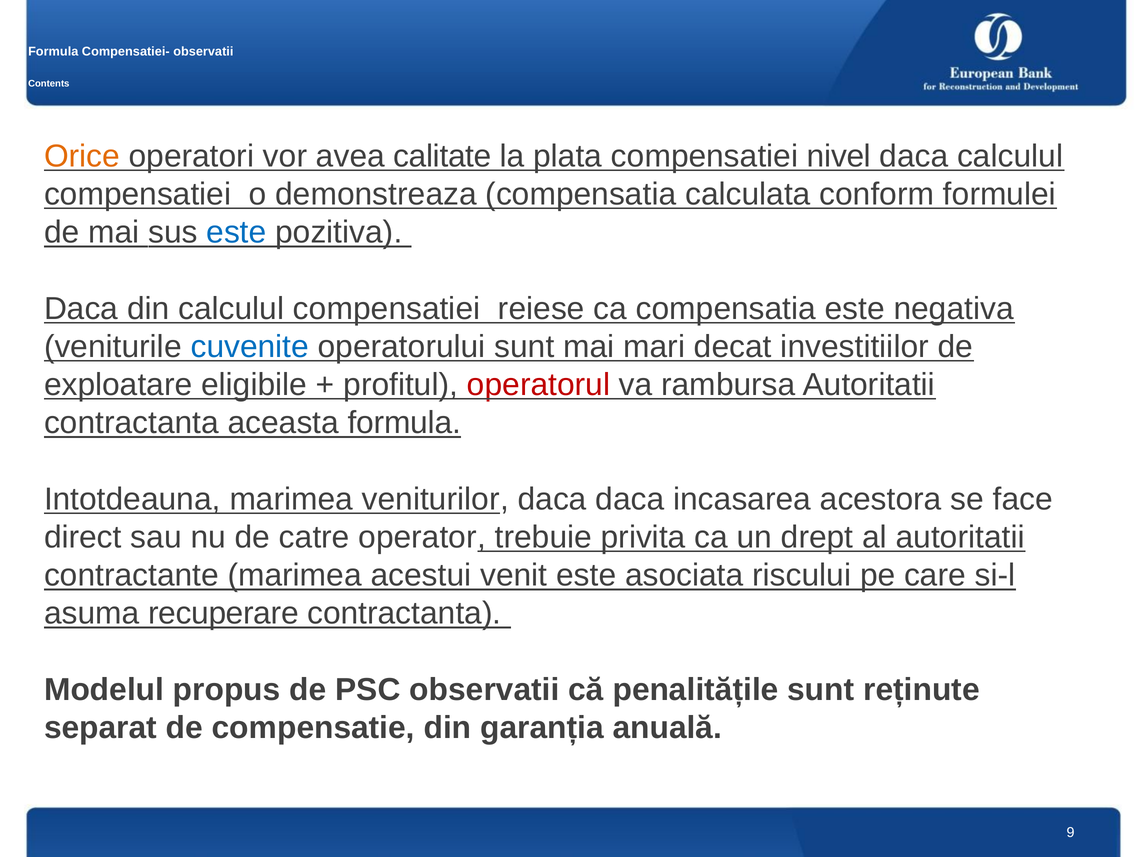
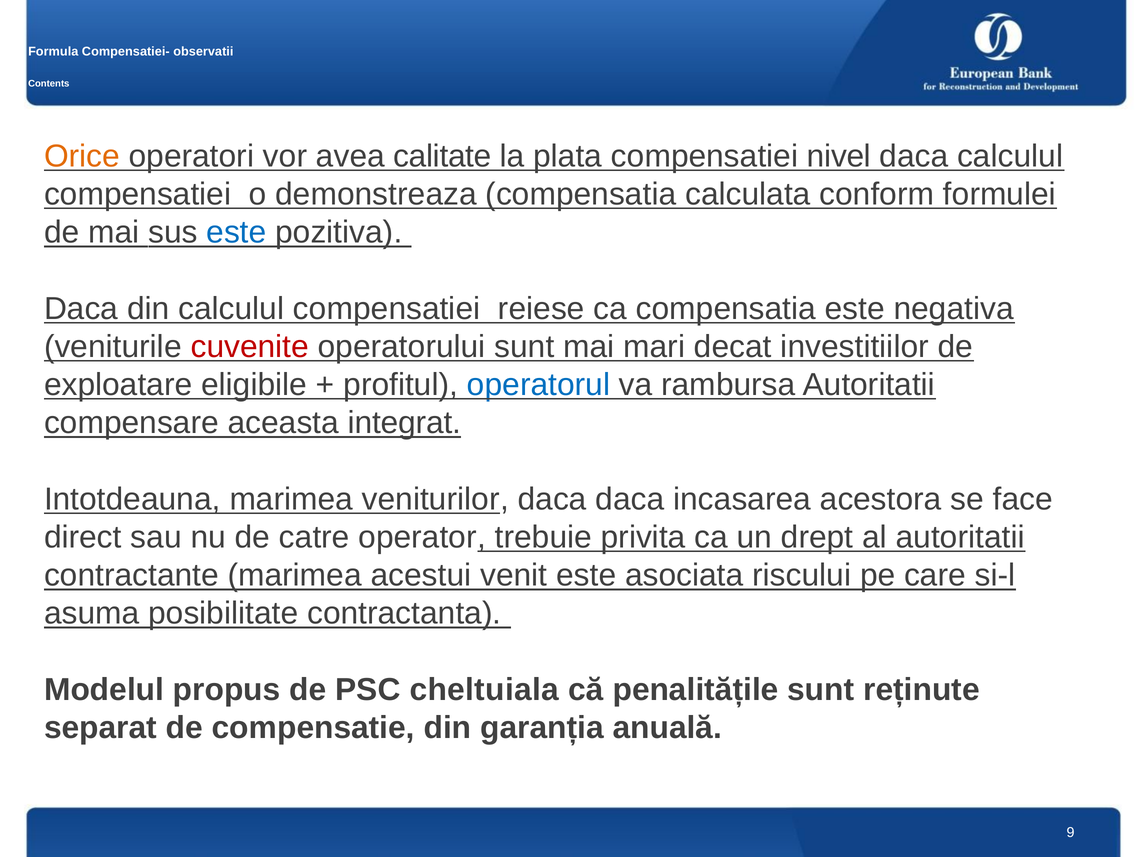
cuvenite colour: blue -> red
operatorul colour: red -> blue
contractanta at (131, 423): contractanta -> compensare
aceasta formula: formula -> integrat
recuperare: recuperare -> posibilitate
PSC observatii: observatii -> cheltuiala
